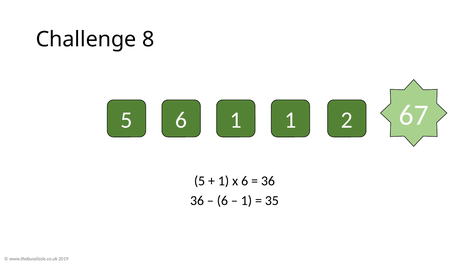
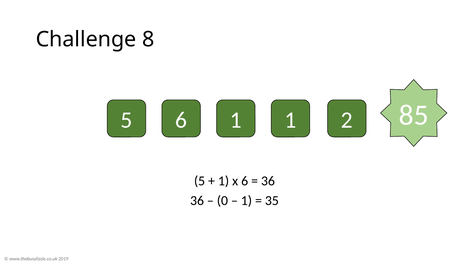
67: 67 -> 85
6 at (222, 200): 6 -> 0
